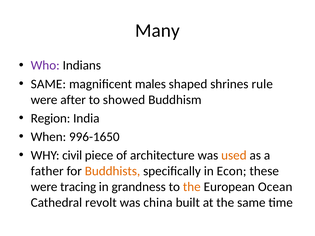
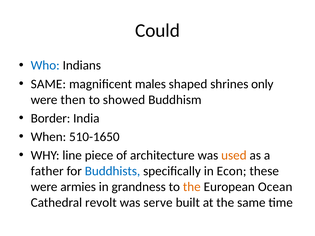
Many: Many -> Could
Who colour: purple -> blue
rule: rule -> only
after: after -> then
Region: Region -> Border
996-1650: 996-1650 -> 510-1650
civil: civil -> line
Buddhists colour: orange -> blue
tracing: tracing -> armies
china: china -> serve
